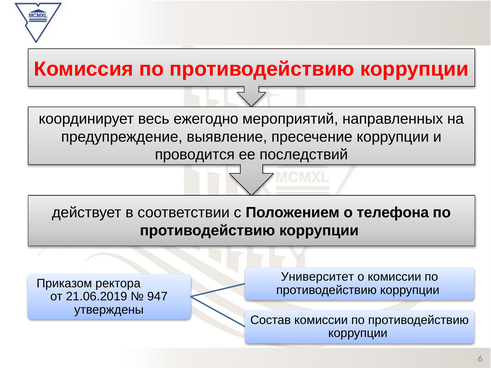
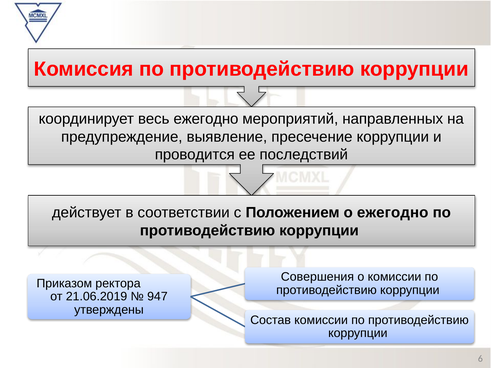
о телефона: телефона -> ежегодно
Университет: Университет -> Совершения
